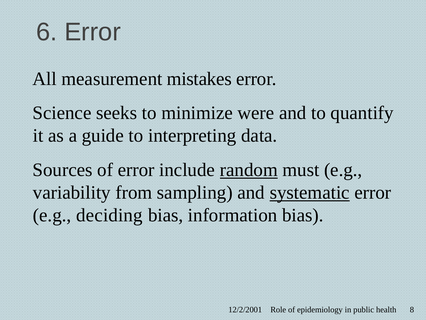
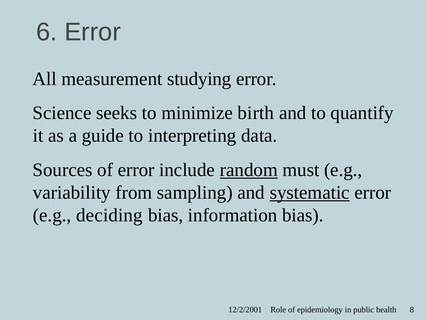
mistakes: mistakes -> studying
were: were -> birth
